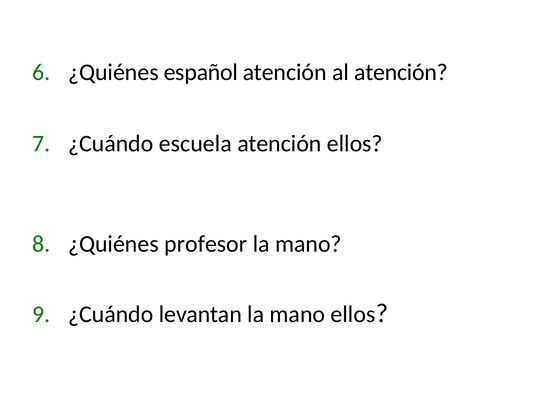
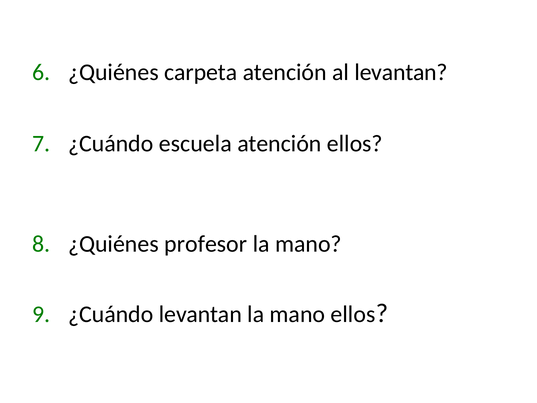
español: español -> carpeta
al atención: atención -> levantan
